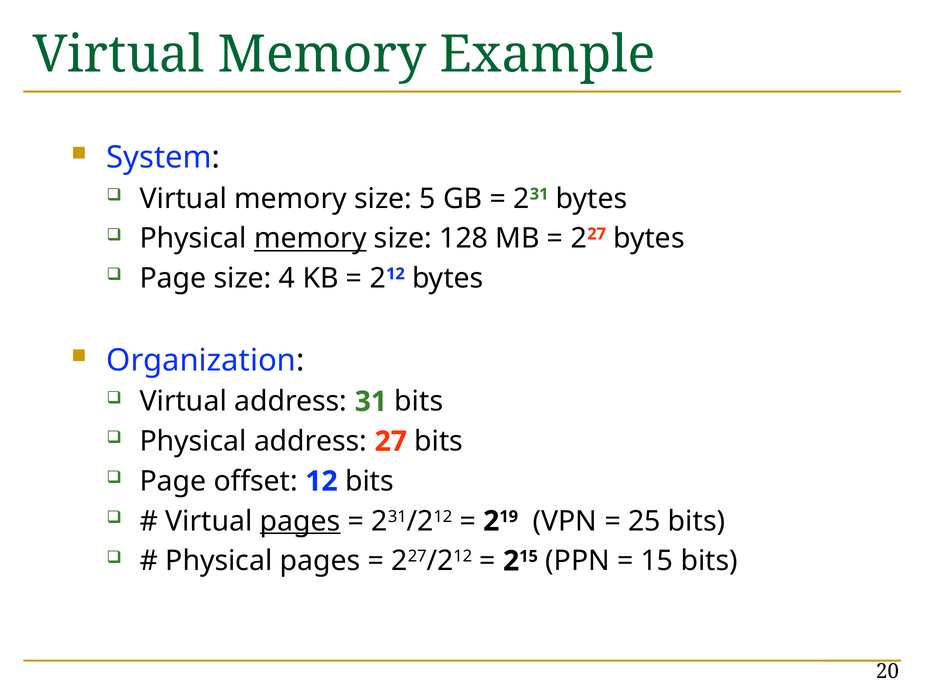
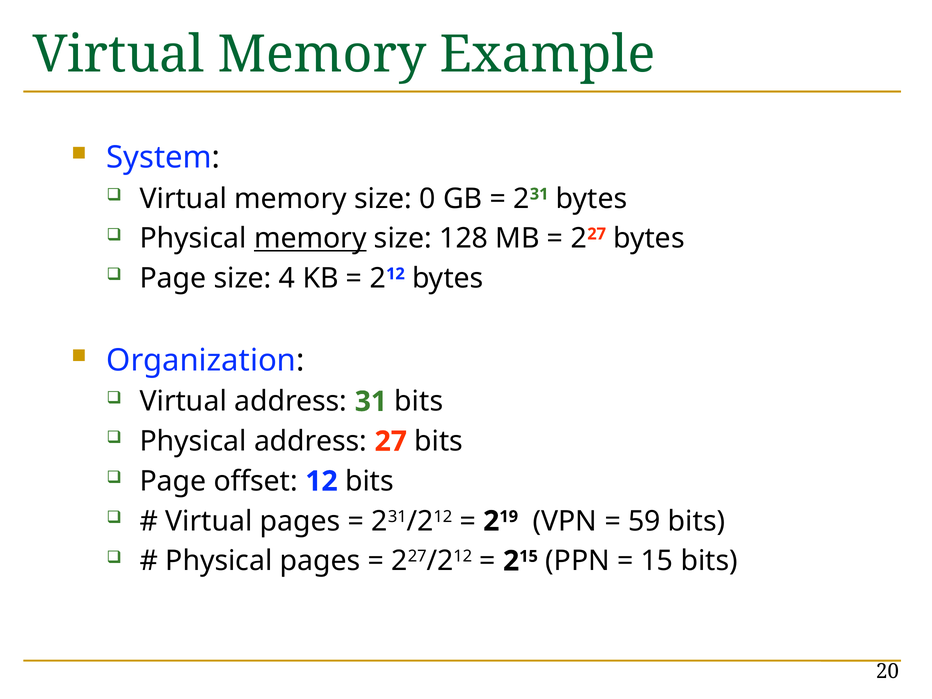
5: 5 -> 0
pages at (300, 521) underline: present -> none
25: 25 -> 59
